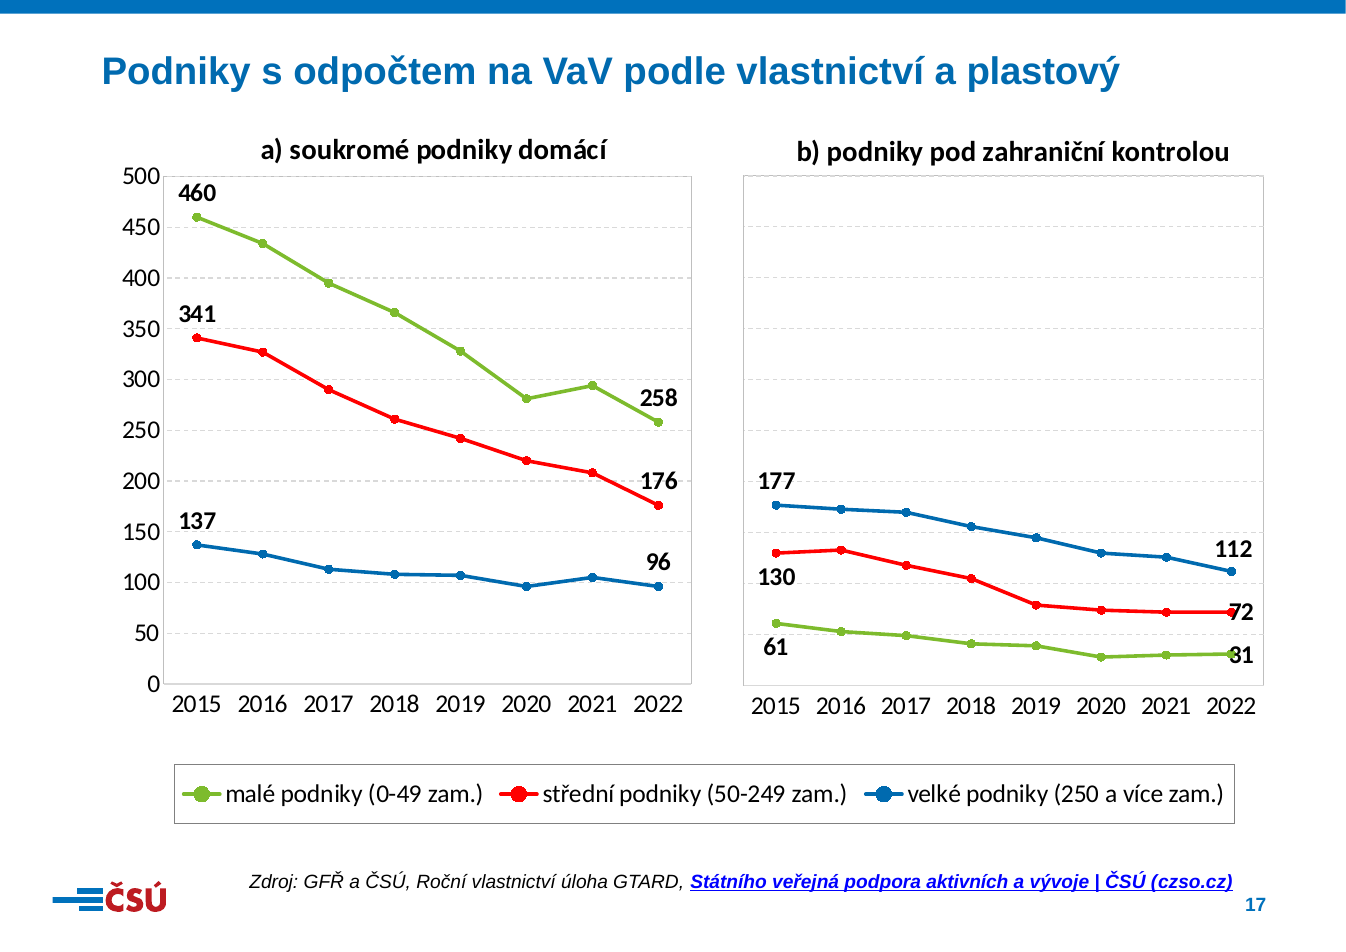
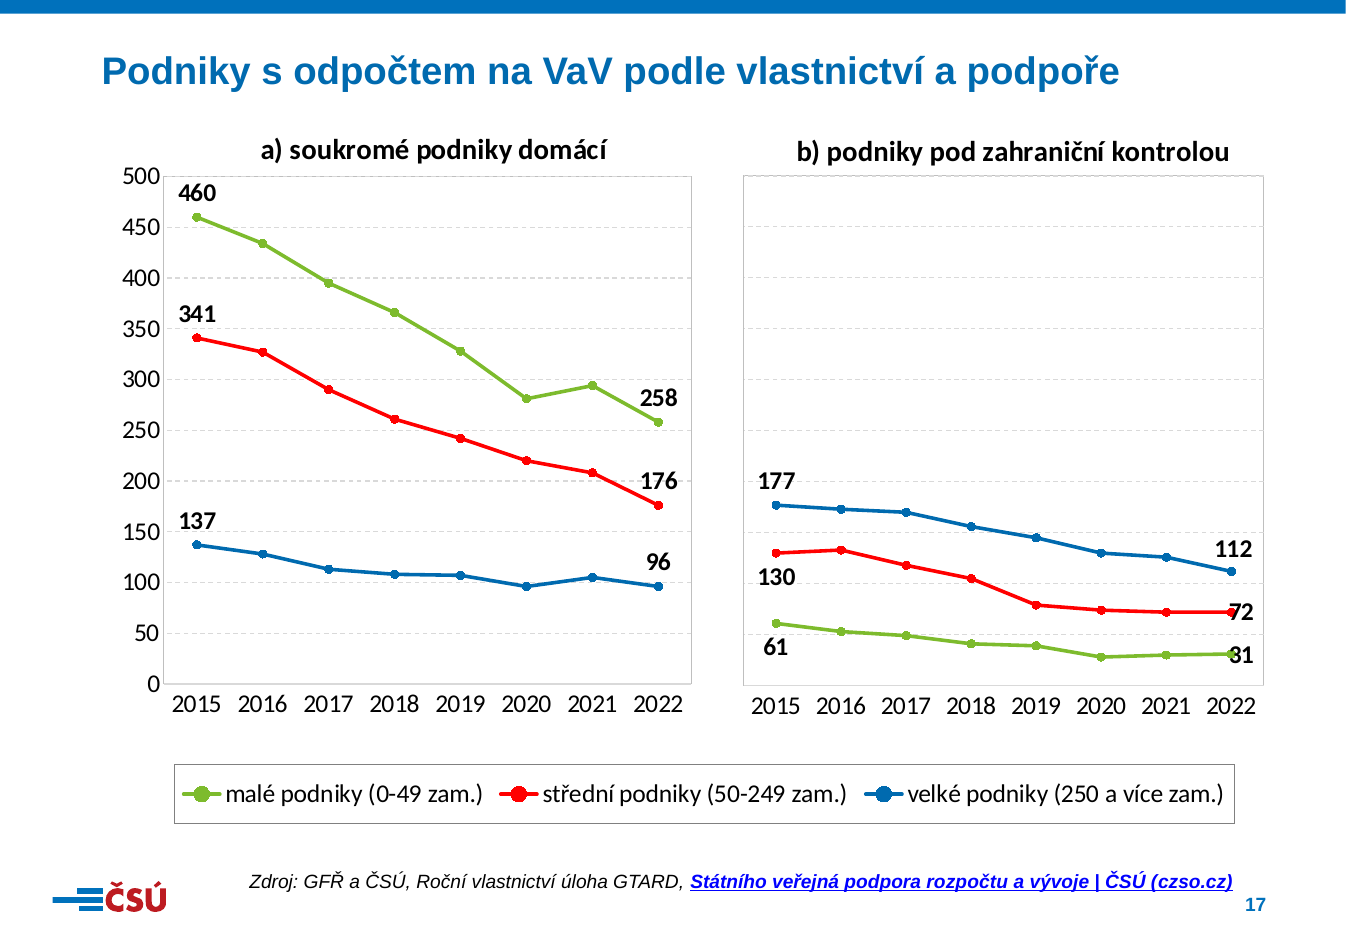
plastový: plastový -> podpoře
aktivních: aktivních -> rozpočtu
